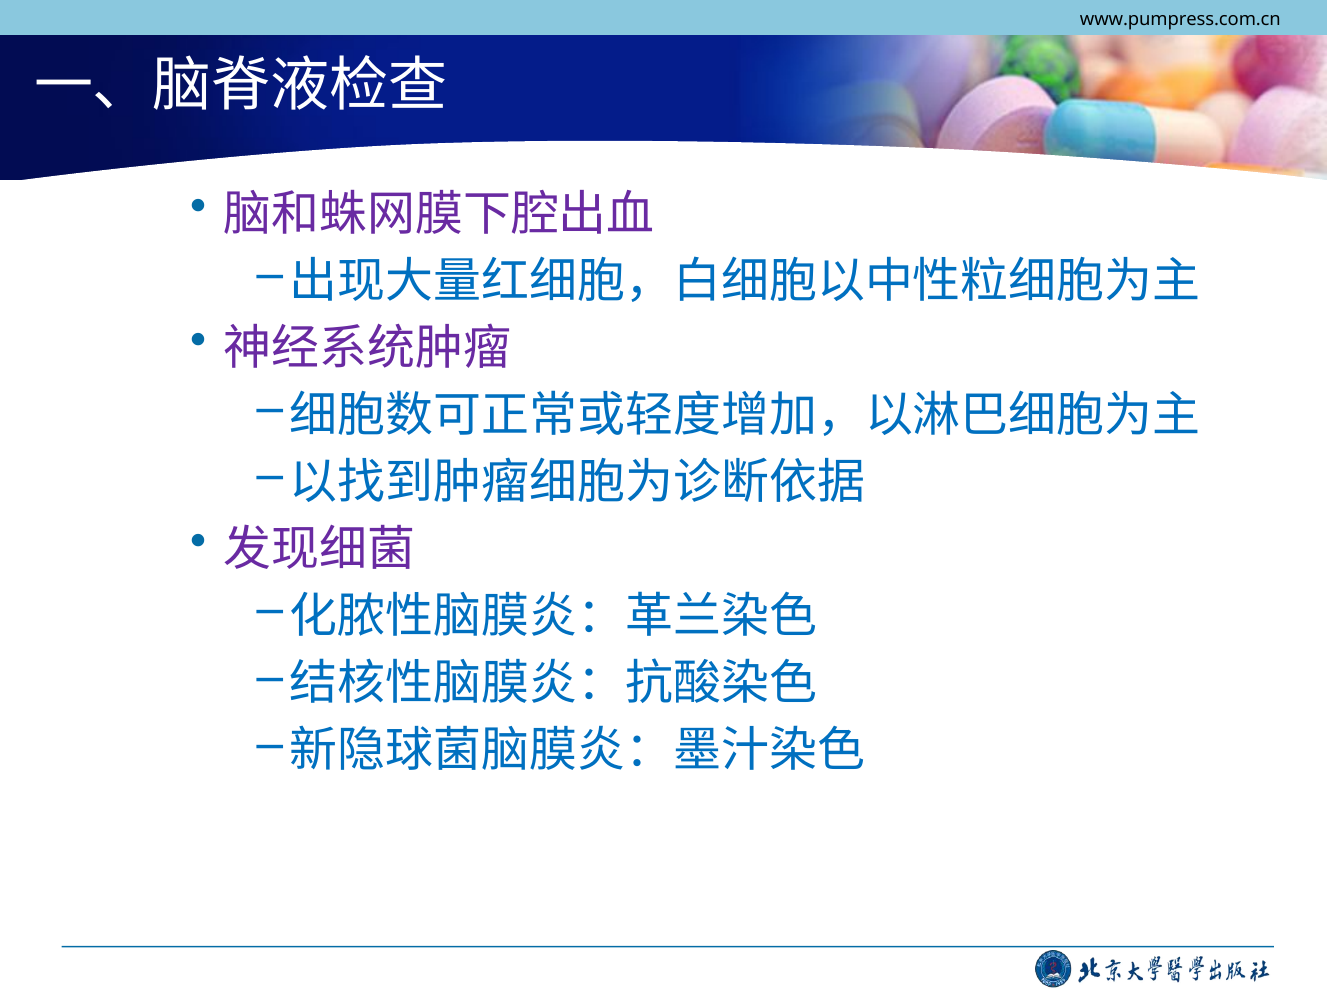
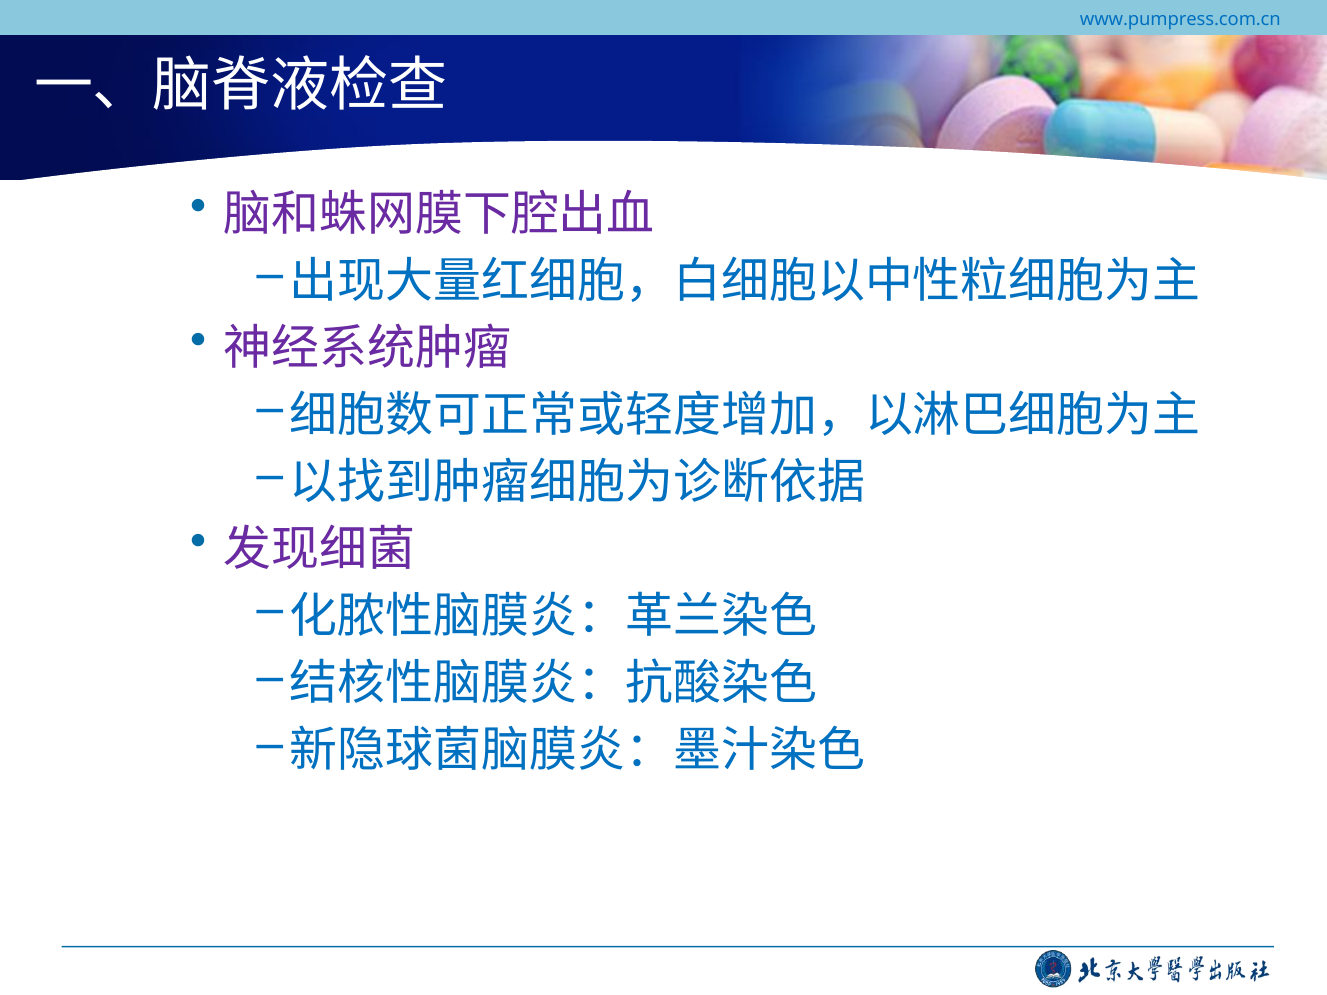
www.pumpress.com.cn colour: black -> blue
